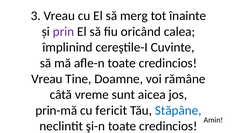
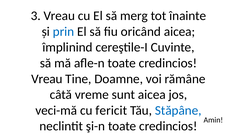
prin colour: purple -> blue
oricând calea: calea -> aicea
prin-mă: prin-mă -> veci-mă
